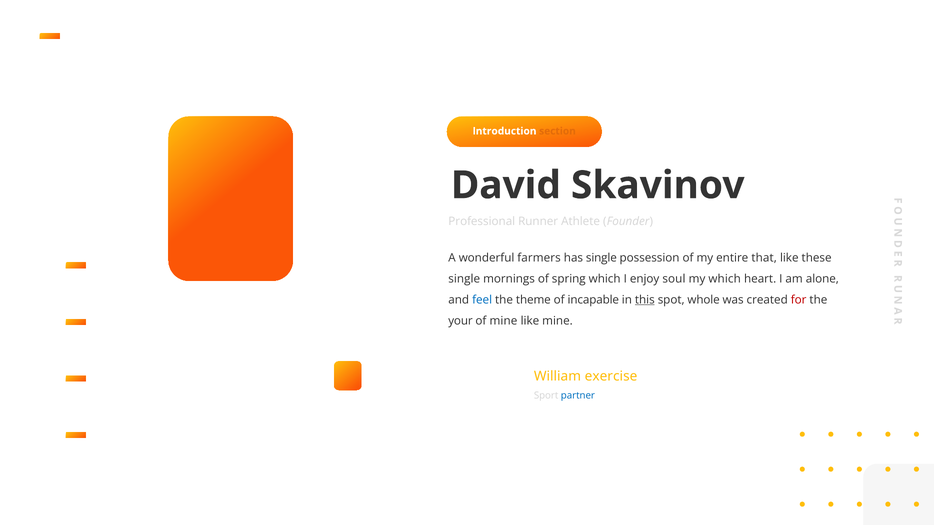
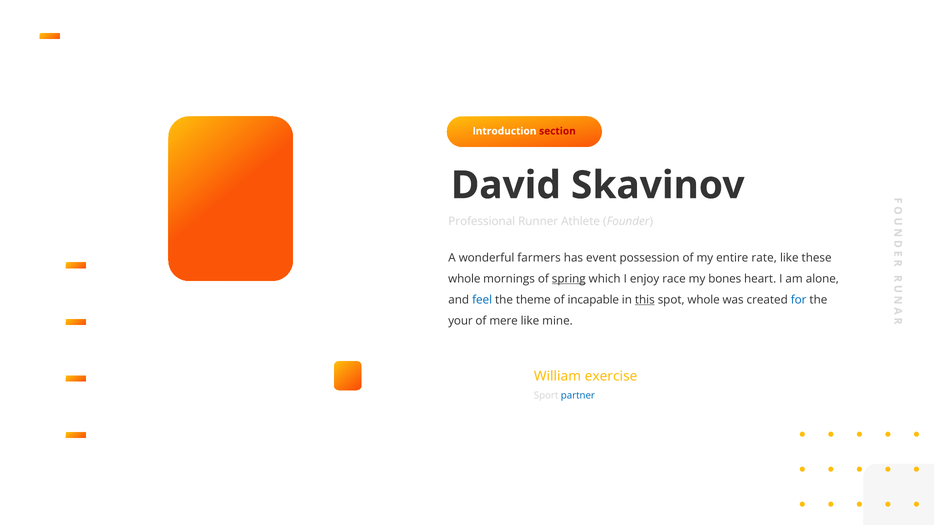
section colour: orange -> red
has single: single -> event
that: that -> rate
single at (464, 279): single -> whole
spring underline: none -> present
soul: soul -> race
my which: which -> bones
for colour: red -> blue
of mine: mine -> mere
